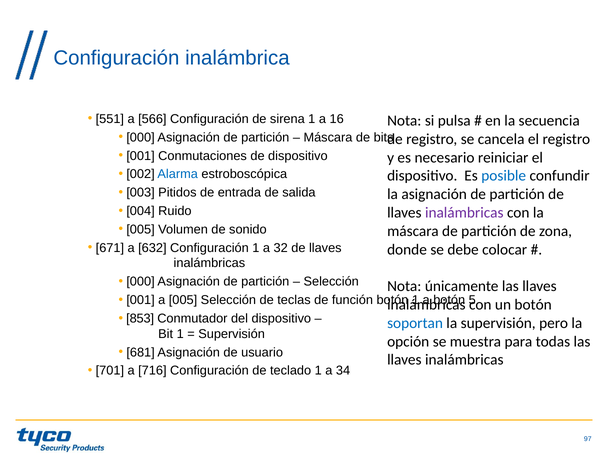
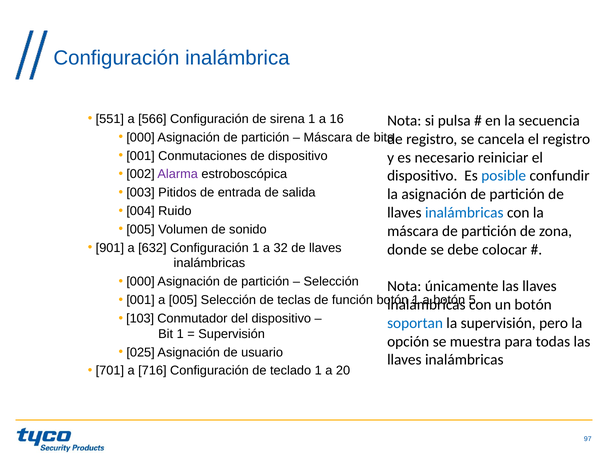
Alarma colour: blue -> purple
inalámbricas at (464, 213) colour: purple -> blue
671: 671 -> 901
853: 853 -> 103
681: 681 -> 025
34: 34 -> 20
